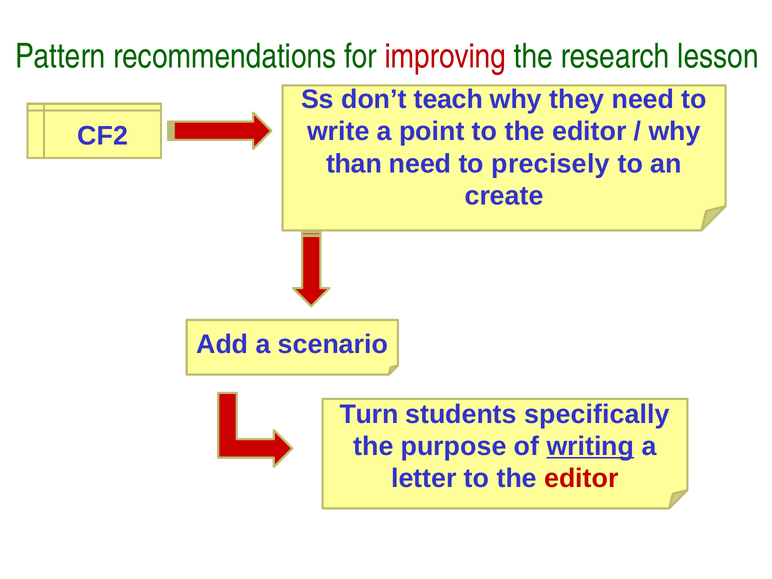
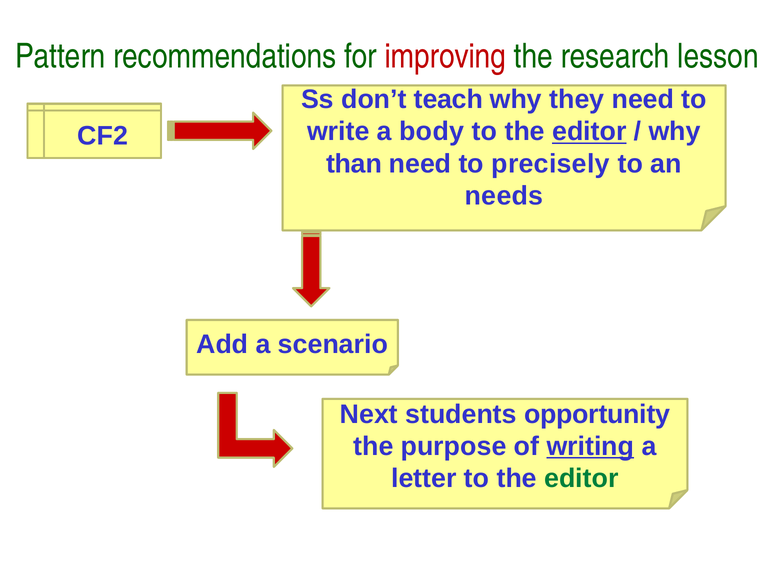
point: point -> body
editor at (589, 132) underline: none -> present
create: create -> needs
Turn: Turn -> Next
specifically: specifically -> opportunity
editor at (581, 479) colour: red -> green
